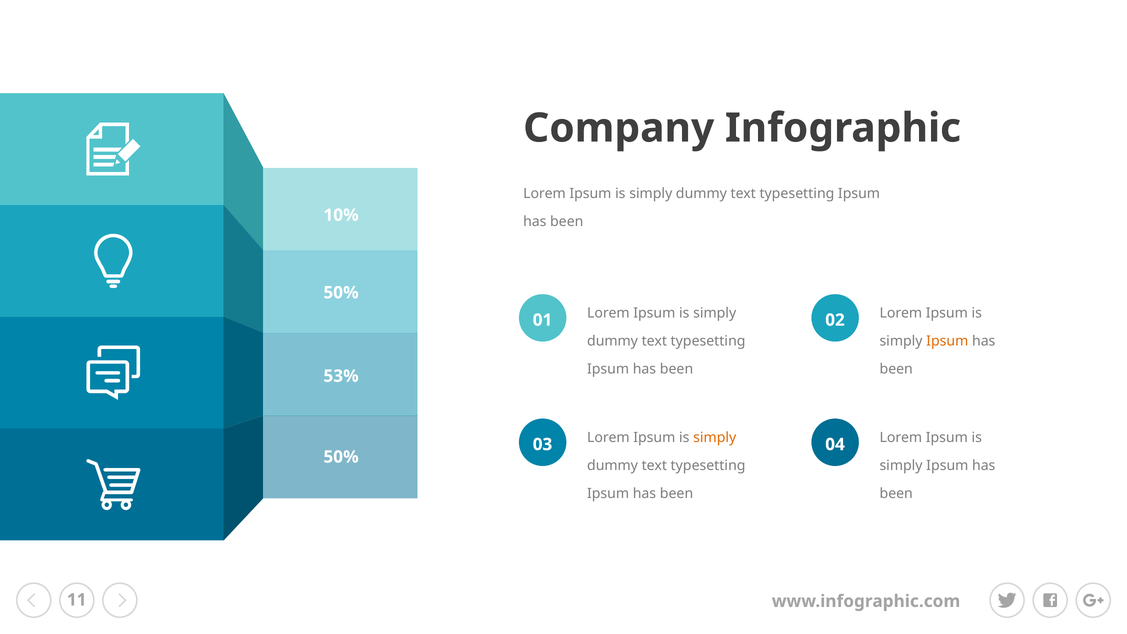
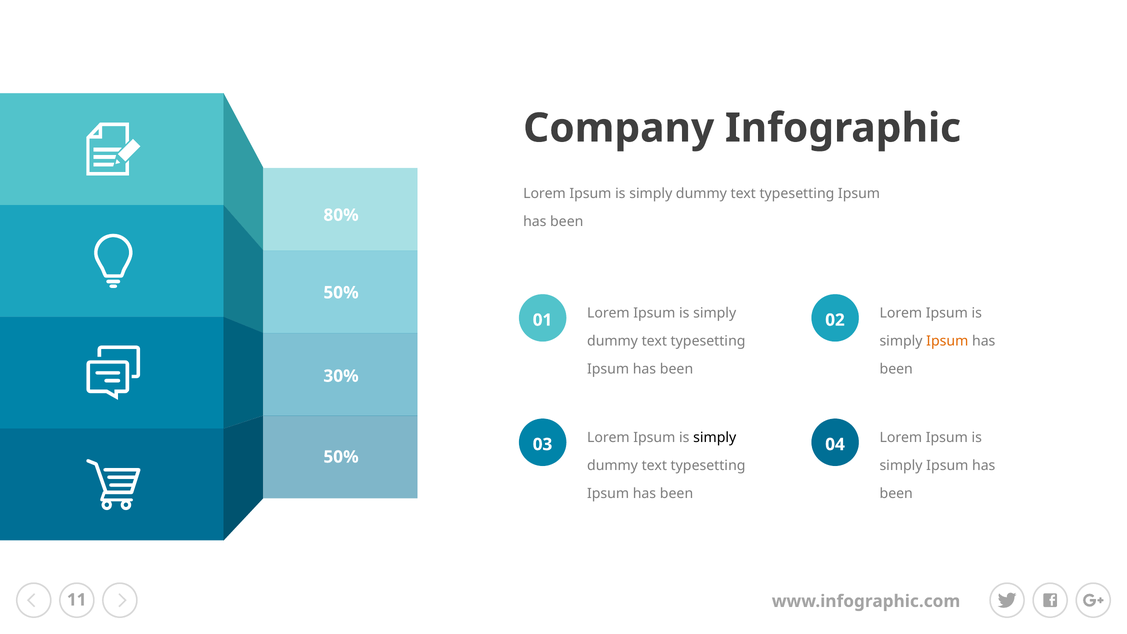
10%: 10% -> 80%
53%: 53% -> 30%
simply at (715, 437) colour: orange -> black
